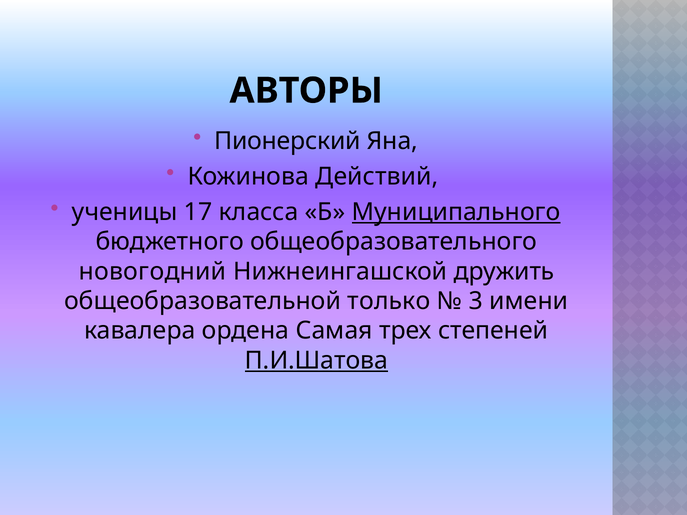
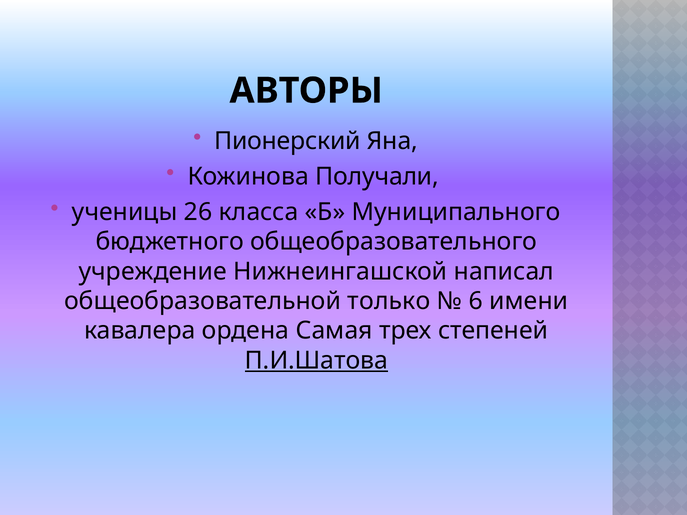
Действий: Действий -> Получали
17: 17 -> 26
Муниципального underline: present -> none
новогодний: новогодний -> учреждение
дружить: дружить -> написал
3: 3 -> 6
